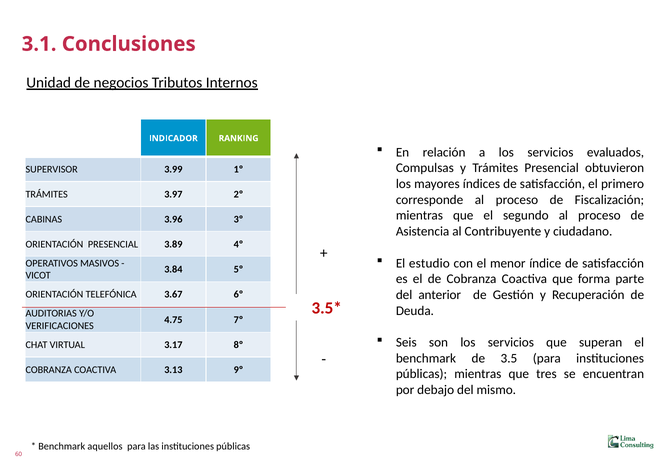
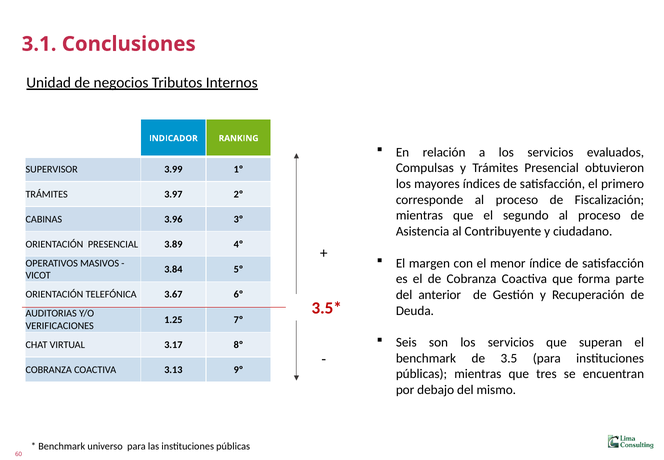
estudio: estudio -> margen
4.75: 4.75 -> 1.25
aquellos: aquellos -> universo
